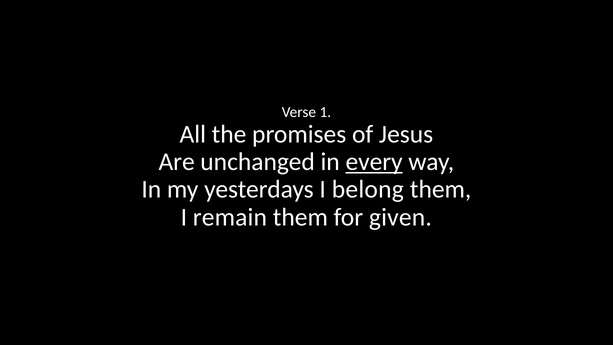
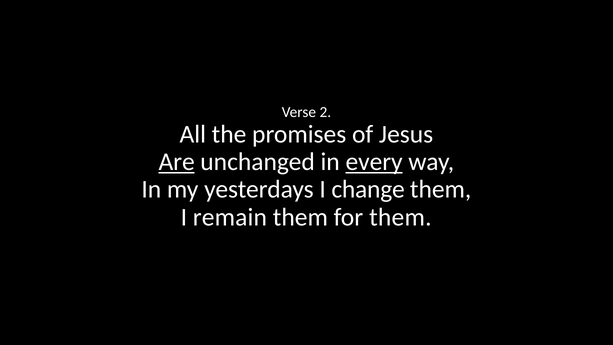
1: 1 -> 2
Are underline: none -> present
belong: belong -> change
for given: given -> them
